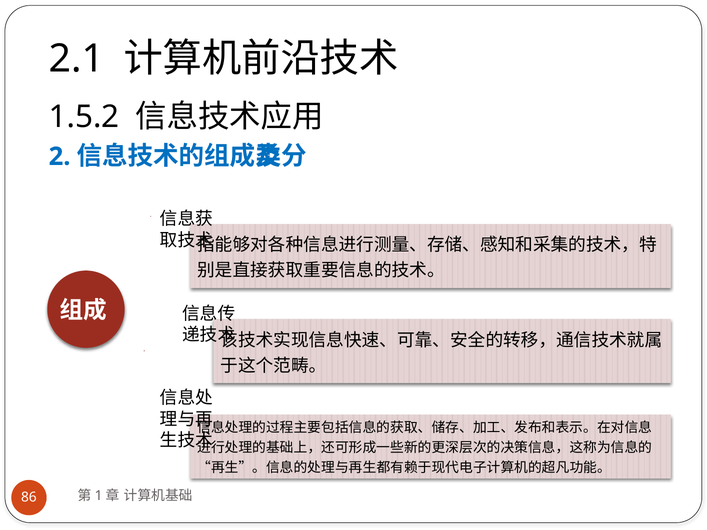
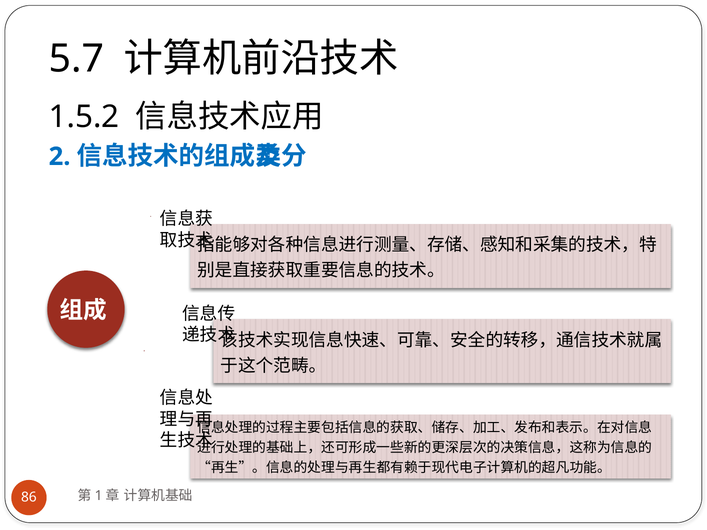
2.1: 2.1 -> 5.7
